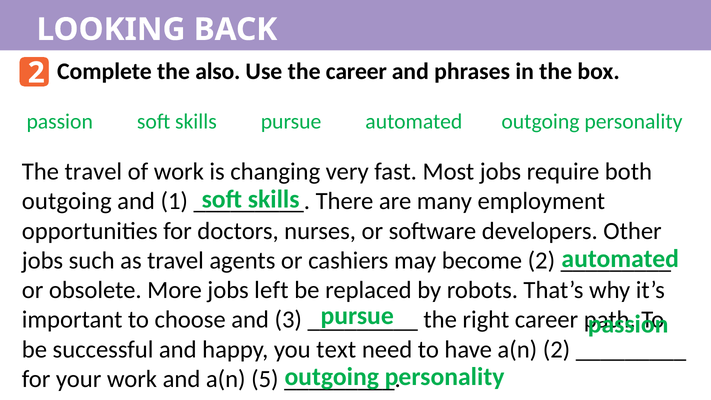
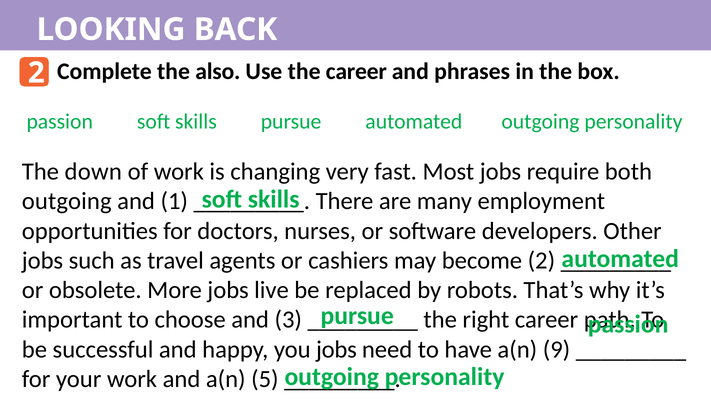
The travel: travel -> down
left: left -> live
you text: text -> jobs
a(n 2: 2 -> 9
